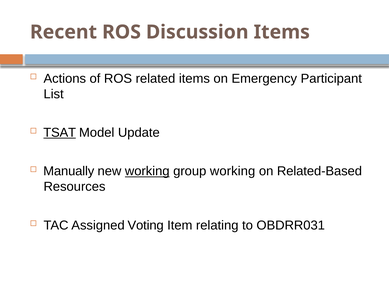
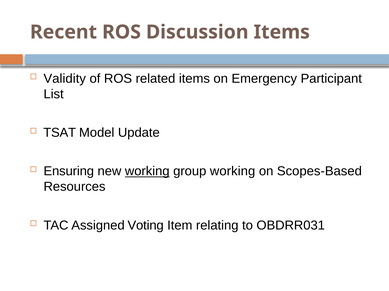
Actions: Actions -> Validity
TSAT underline: present -> none
Manually: Manually -> Ensuring
Related-Based: Related-Based -> Scopes-Based
